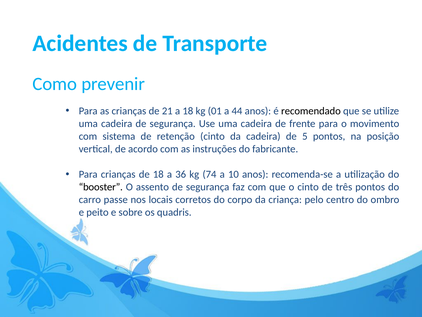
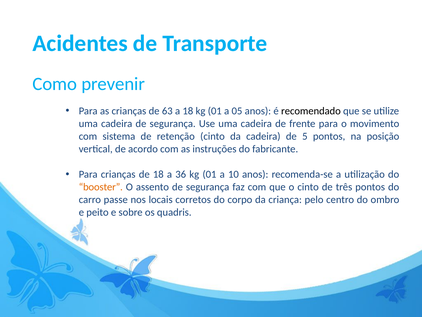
21: 21 -> 63
44: 44 -> 05
36 kg 74: 74 -> 01
booster colour: black -> orange
